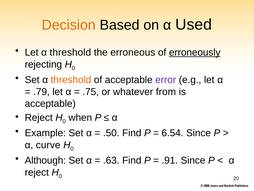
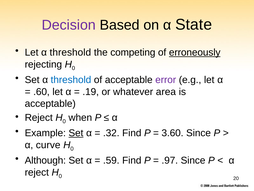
Decision colour: orange -> purple
Used: Used -> State
erroneous: erroneous -> competing
threshold at (71, 80) colour: orange -> blue
.79: .79 -> .60
.75: .75 -> .19
from: from -> area
Set at (76, 133) underline: none -> present
.50: .50 -> .32
6.54: 6.54 -> 3.60
.63: .63 -> .59
.91: .91 -> .97
